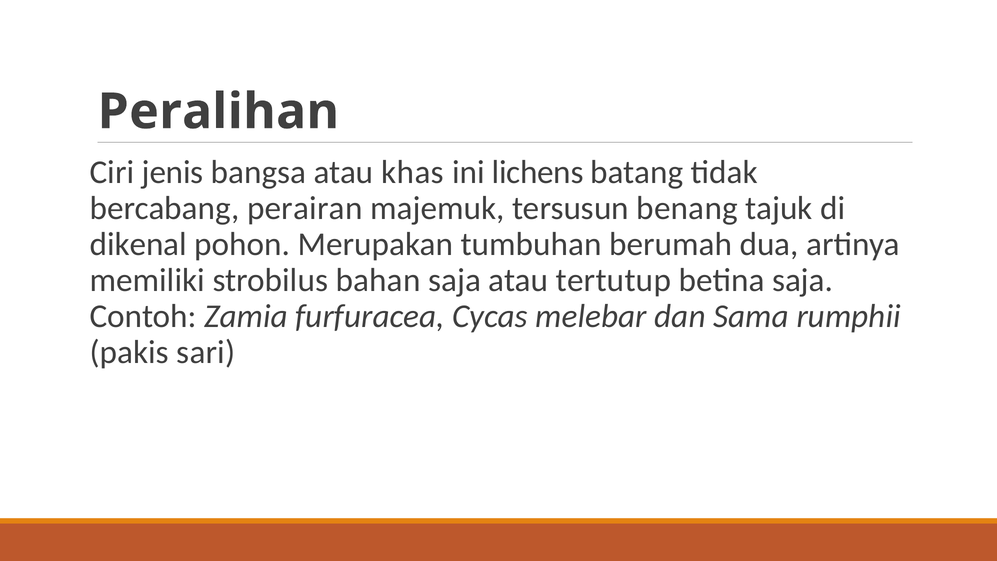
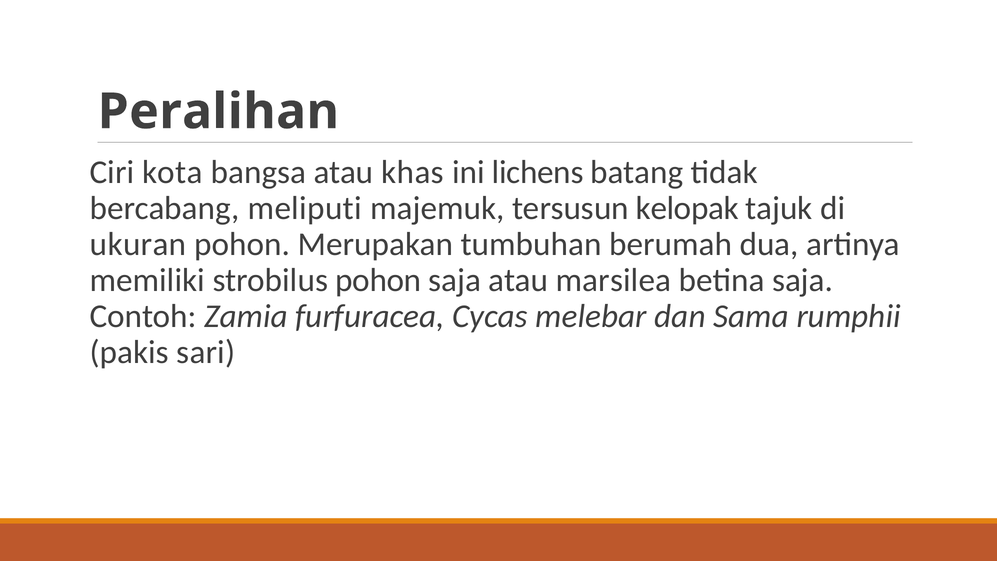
jenis: jenis -> kota
perairan: perairan -> meliputi
benang: benang -> kelopak
dikenal: dikenal -> ukuran
strobilus bahan: bahan -> pohon
tertutup: tertutup -> marsilea
